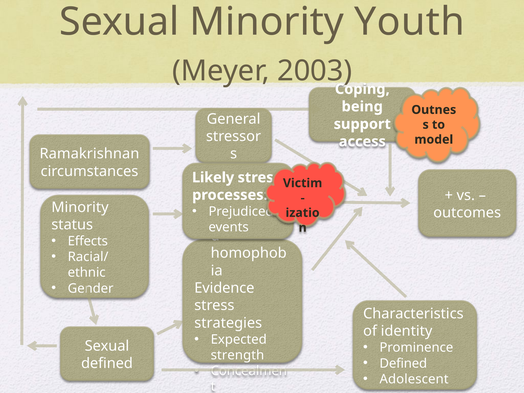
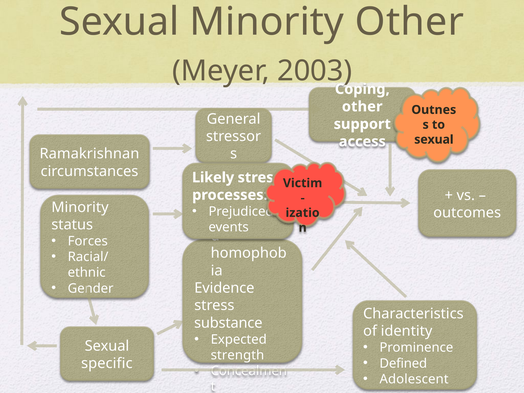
Minority Youth: Youth -> Other
being at (362, 107): being -> other
model at (434, 139): model -> sexual
Effects: Effects -> Forces
strategies: strategies -> substance
defined at (107, 363): defined -> specific
